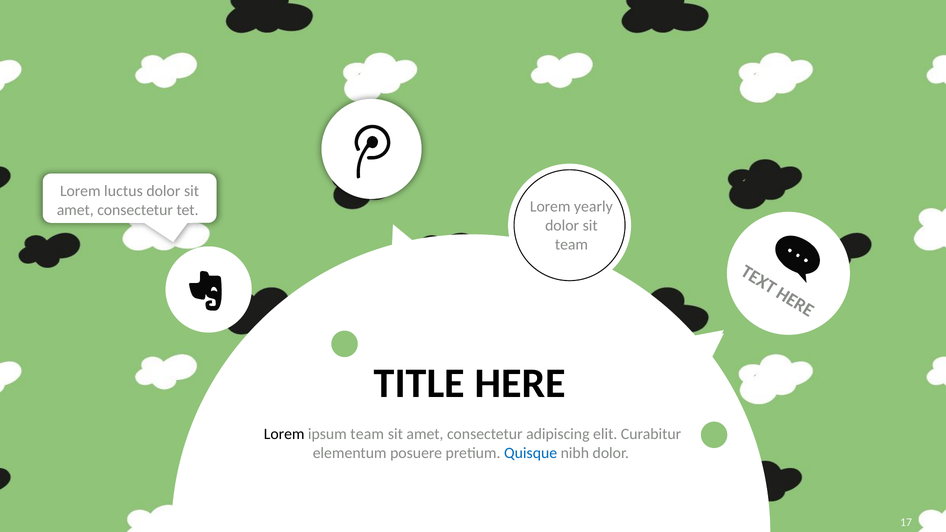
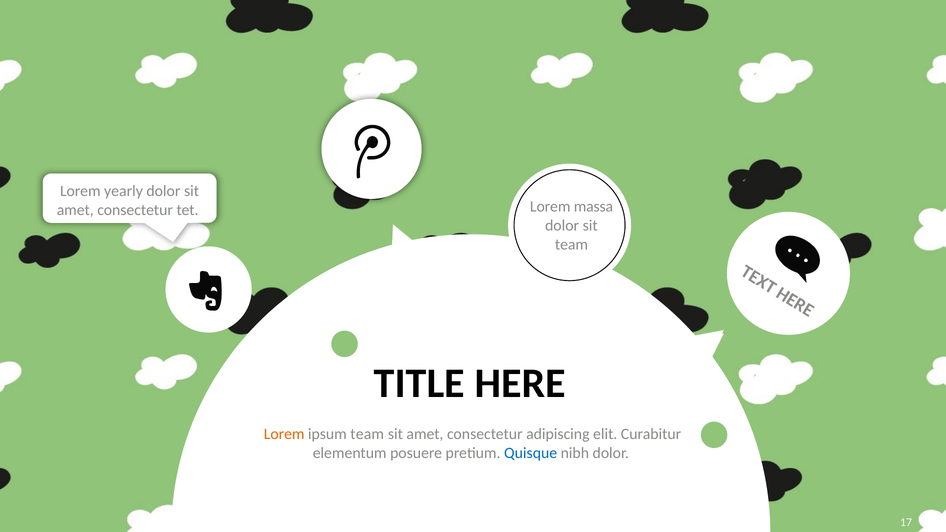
luctus: luctus -> yearly
yearly: yearly -> massa
Lorem at (284, 434) colour: black -> orange
